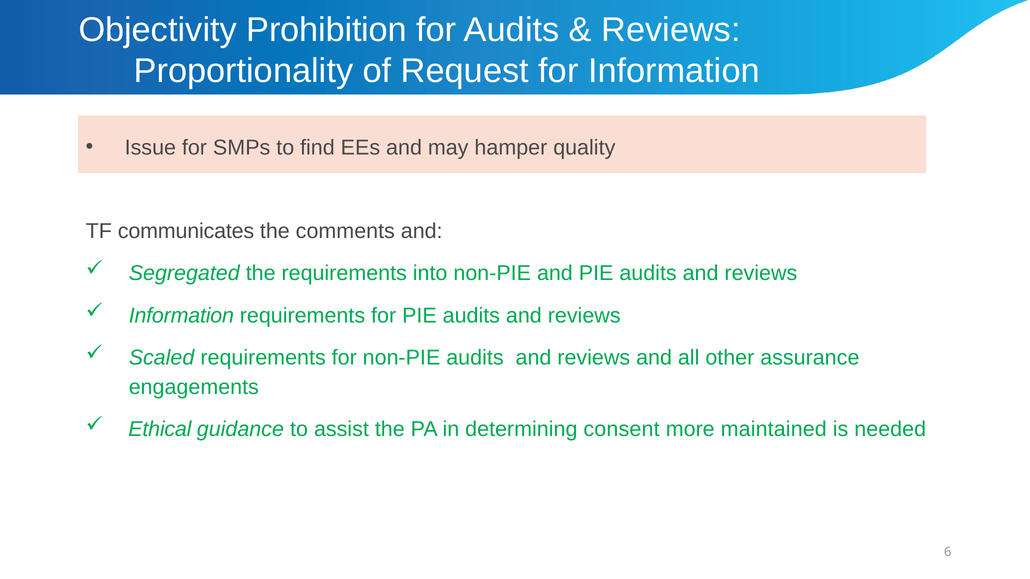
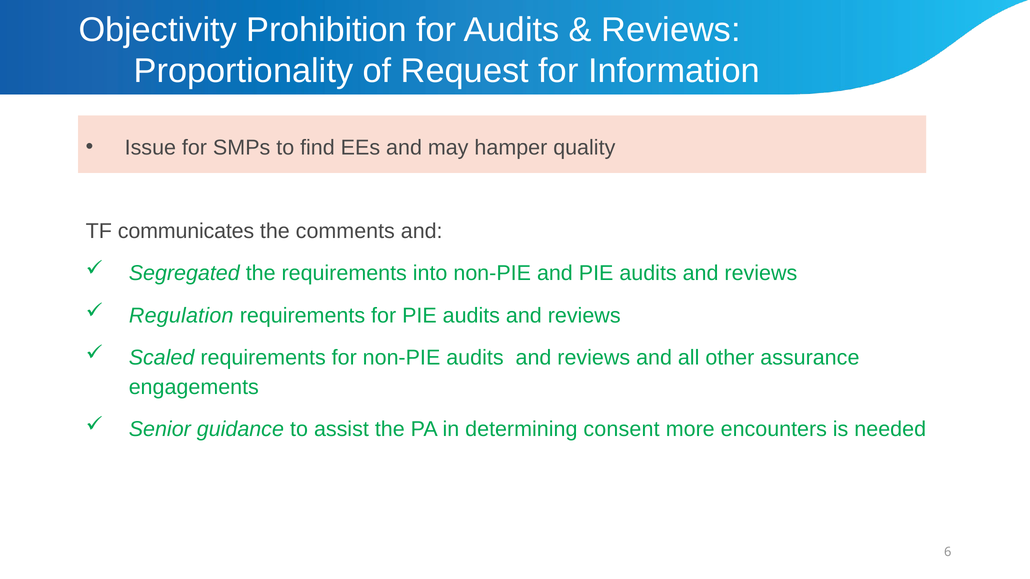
Information at (181, 316): Information -> Regulation
Ethical: Ethical -> Senior
maintained: maintained -> encounters
